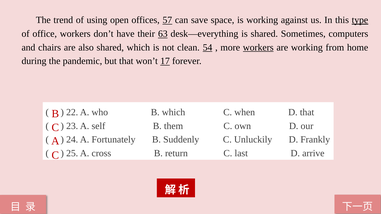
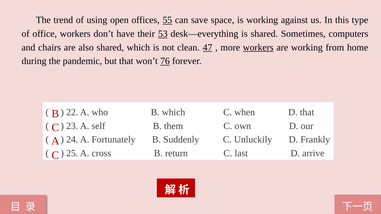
57: 57 -> 55
type underline: present -> none
63: 63 -> 53
54: 54 -> 47
17: 17 -> 76
